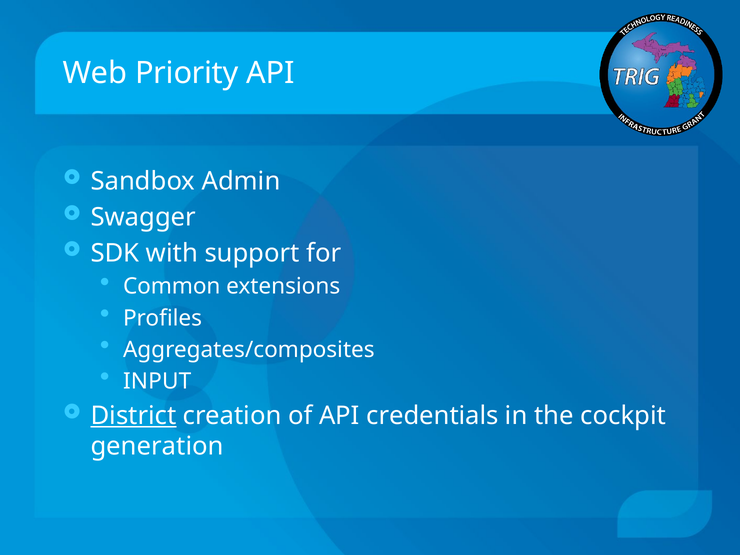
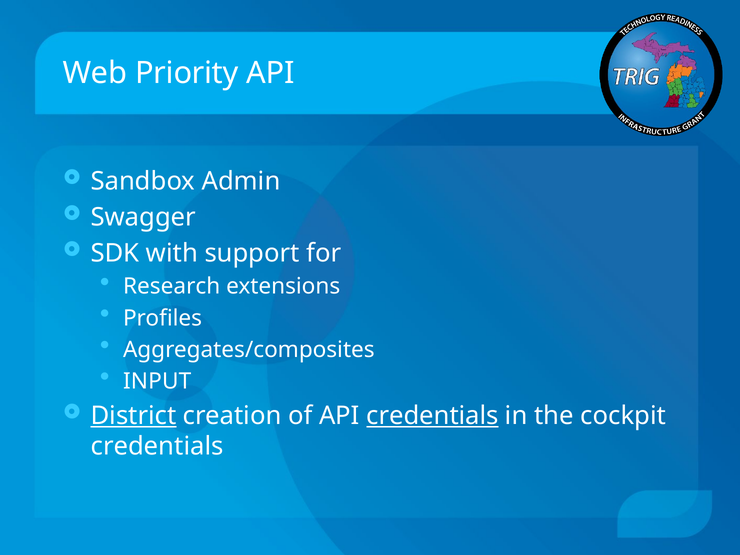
Common: Common -> Research
credentials at (432, 416) underline: none -> present
generation at (157, 446): generation -> credentials
